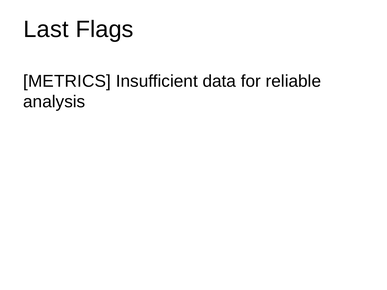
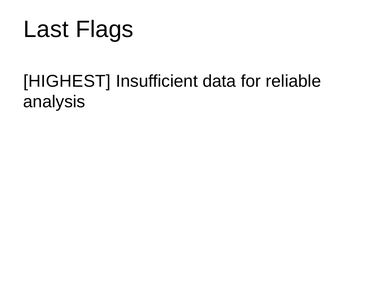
METRICS: METRICS -> HIGHEST
